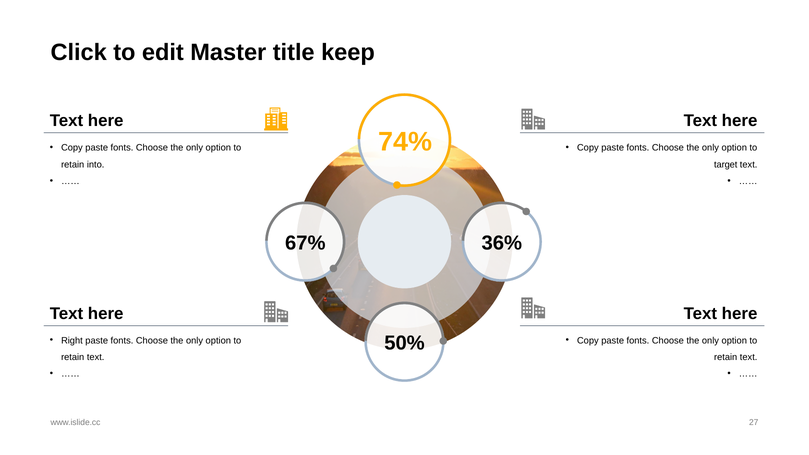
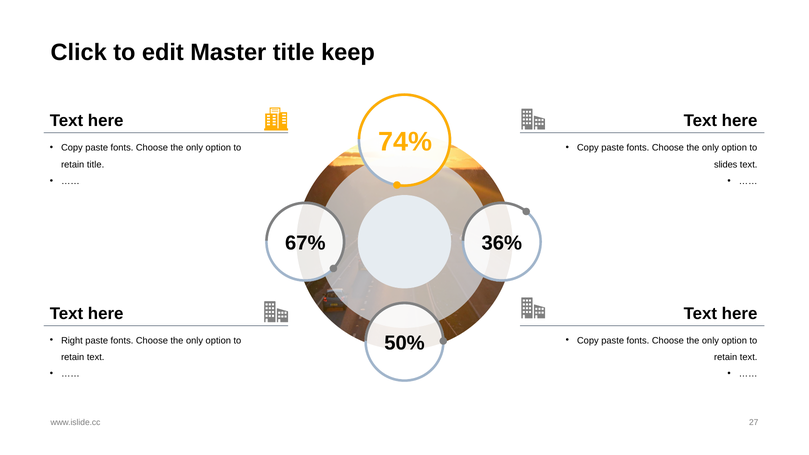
retain into: into -> title
target: target -> slides
